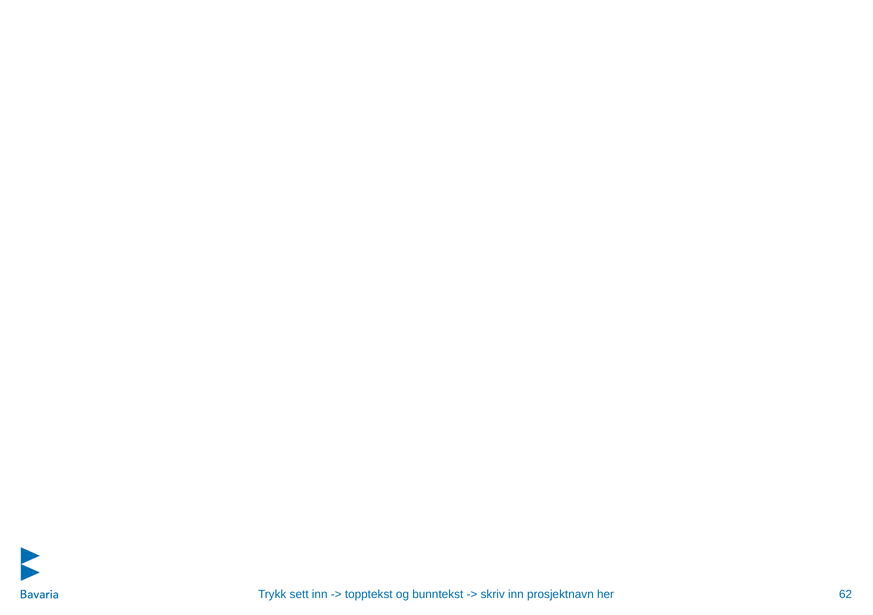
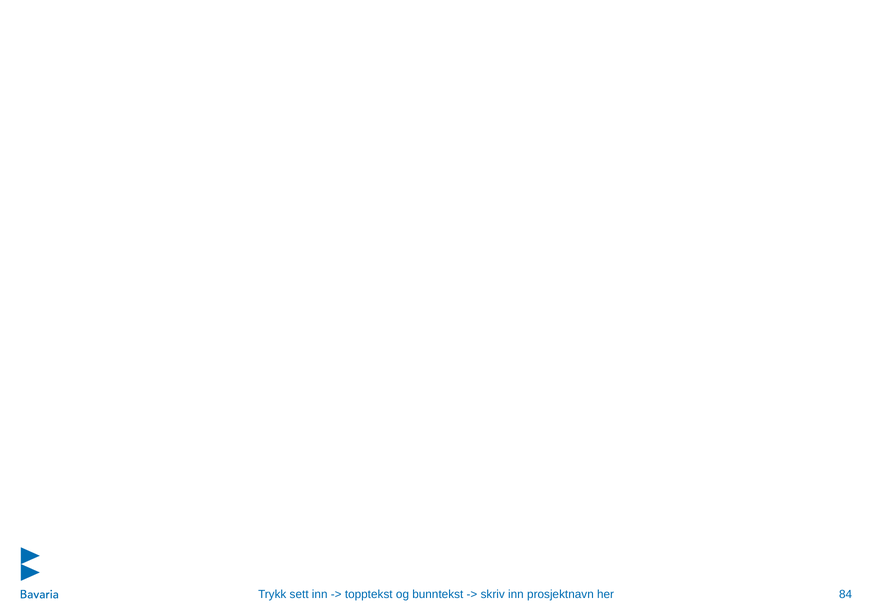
62: 62 -> 84
